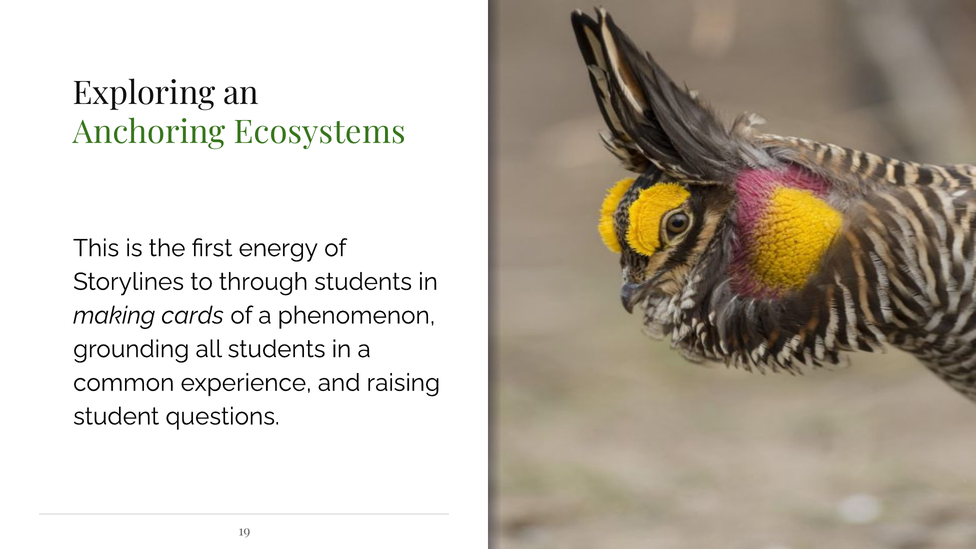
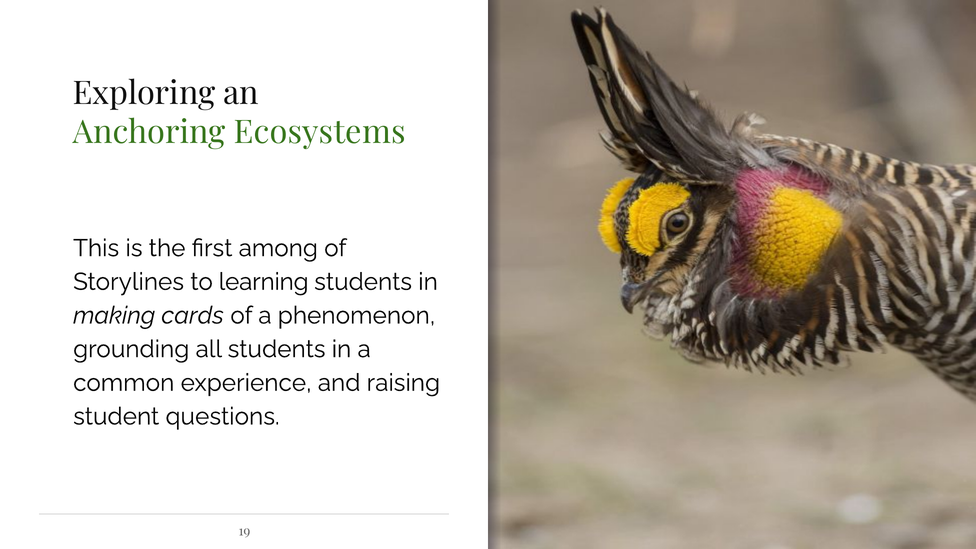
energy: energy -> among
through: through -> learning
